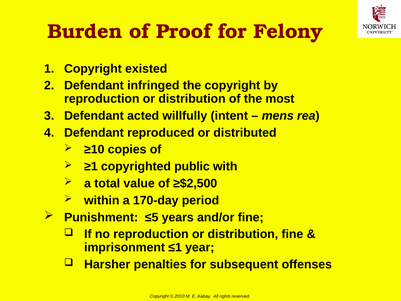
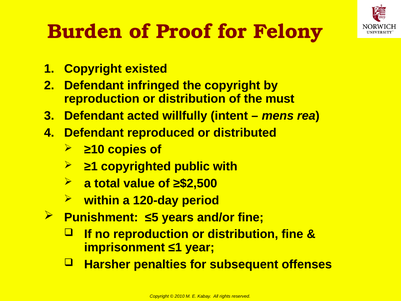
most: most -> must
170-day: 170-day -> 120-day
